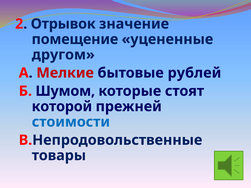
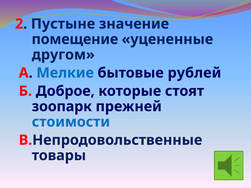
Отрывок: Отрывок -> Пустыне
Мелкие colour: red -> blue
Шумом: Шумом -> Доброе
которой: которой -> зоопарк
